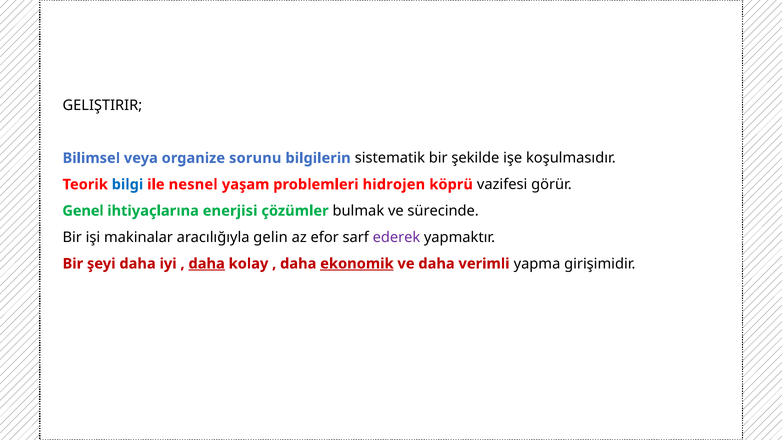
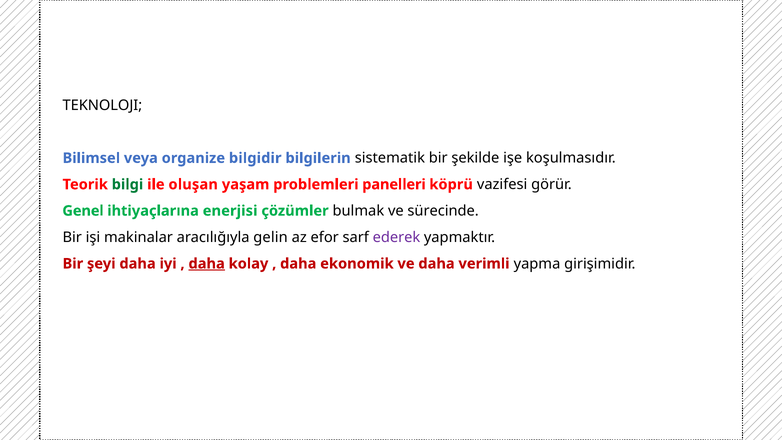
GELIŞTIRIR: GELIŞTIRIR -> TEKNOLOJI
sorunu: sorunu -> bilgidir
bilgi colour: blue -> green
nesnel: nesnel -> oluşan
hidrojen: hidrojen -> panelleri
ekonomik underline: present -> none
